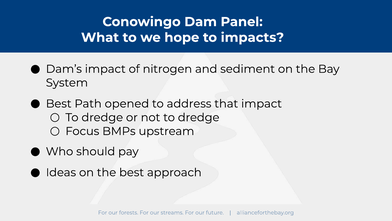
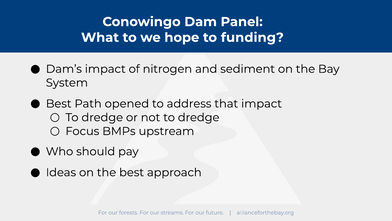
impacts: impacts -> funding
